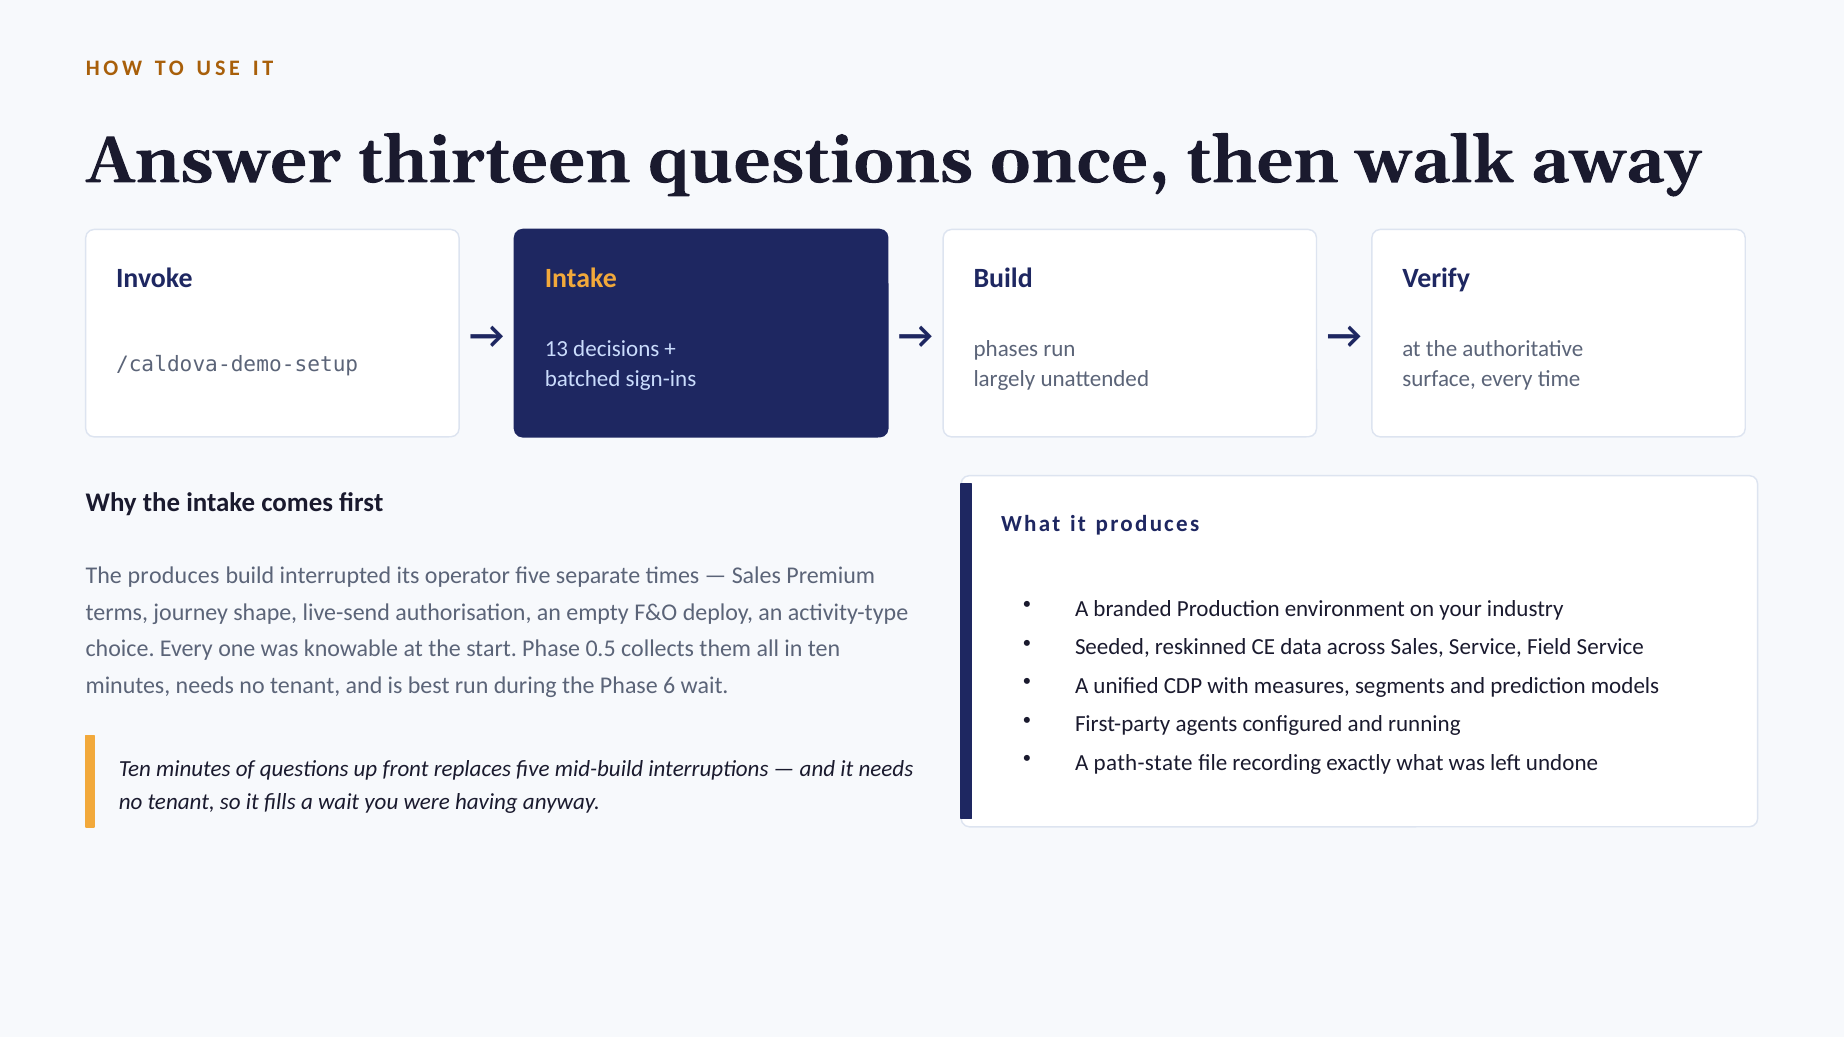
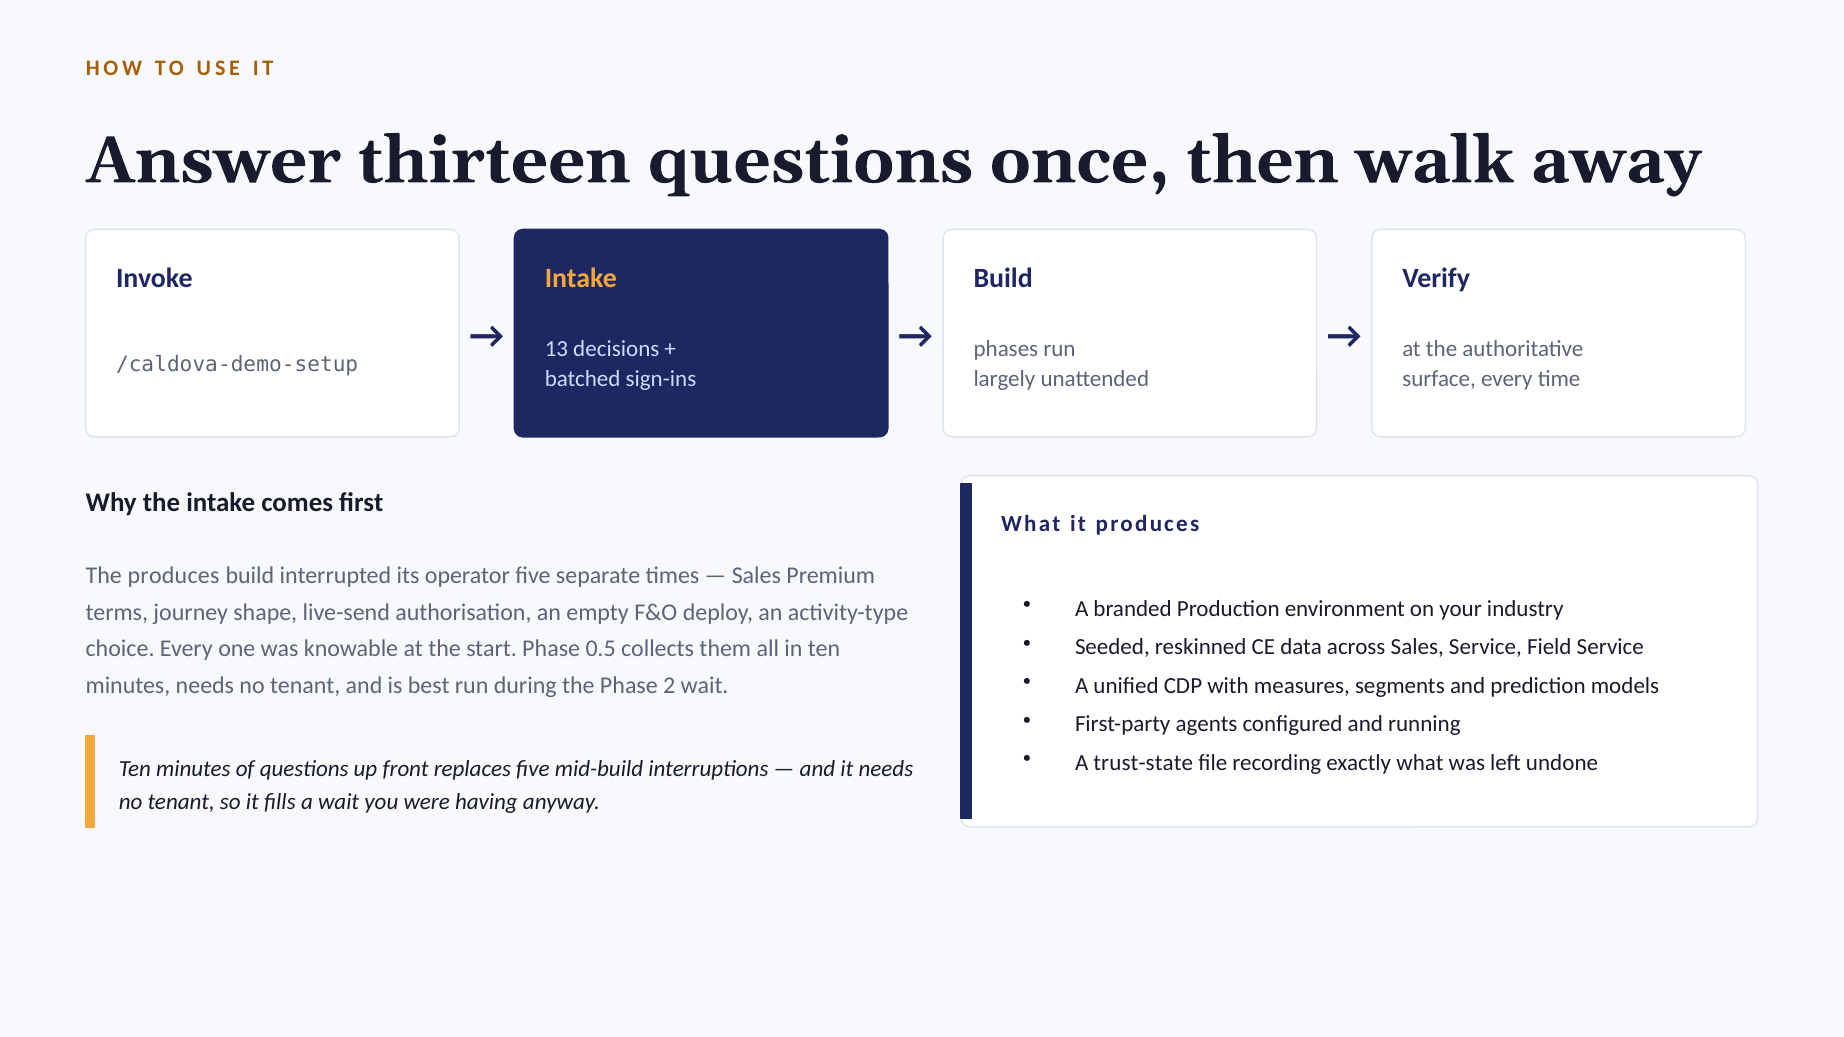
6: 6 -> 2
path-state: path-state -> trust-state
